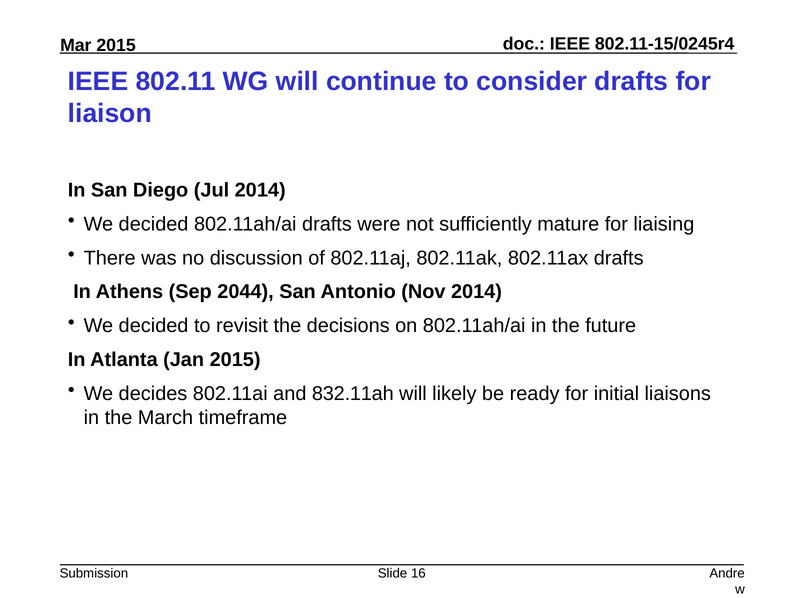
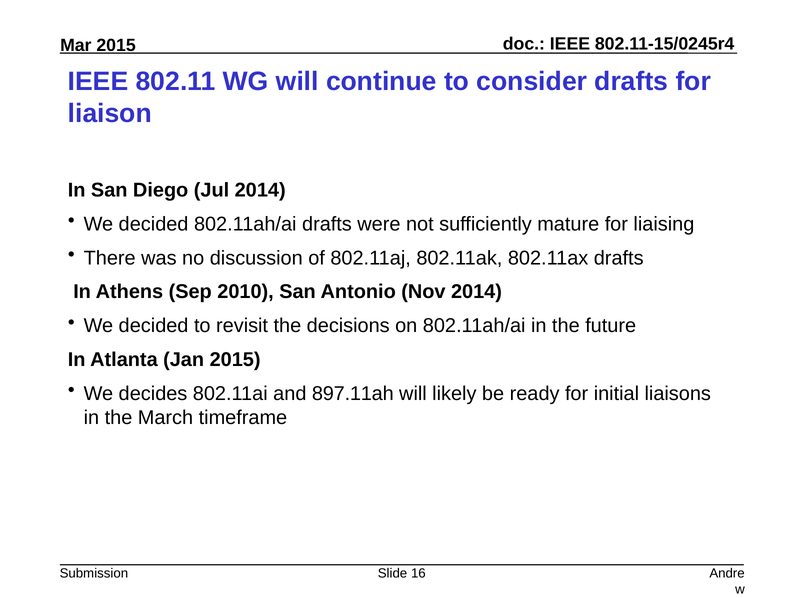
2044: 2044 -> 2010
832.11ah: 832.11ah -> 897.11ah
